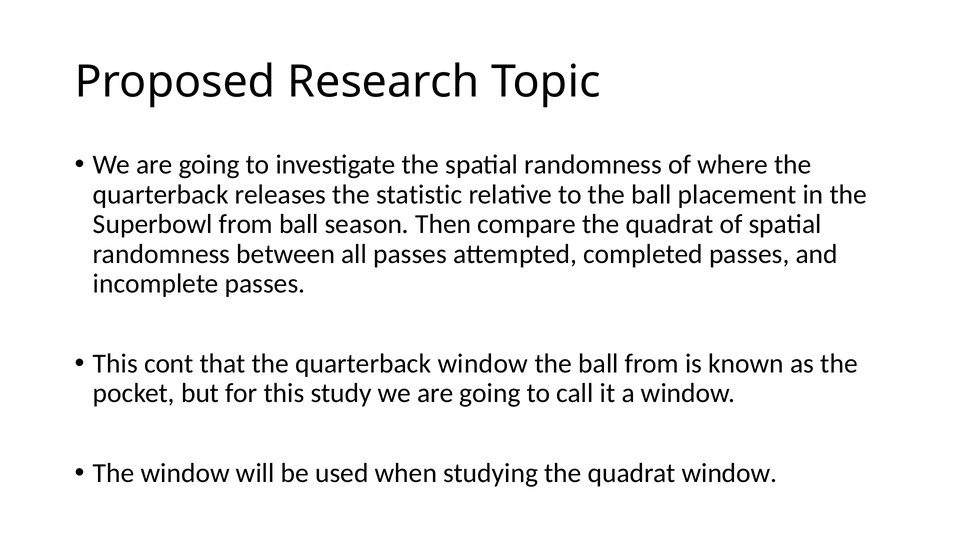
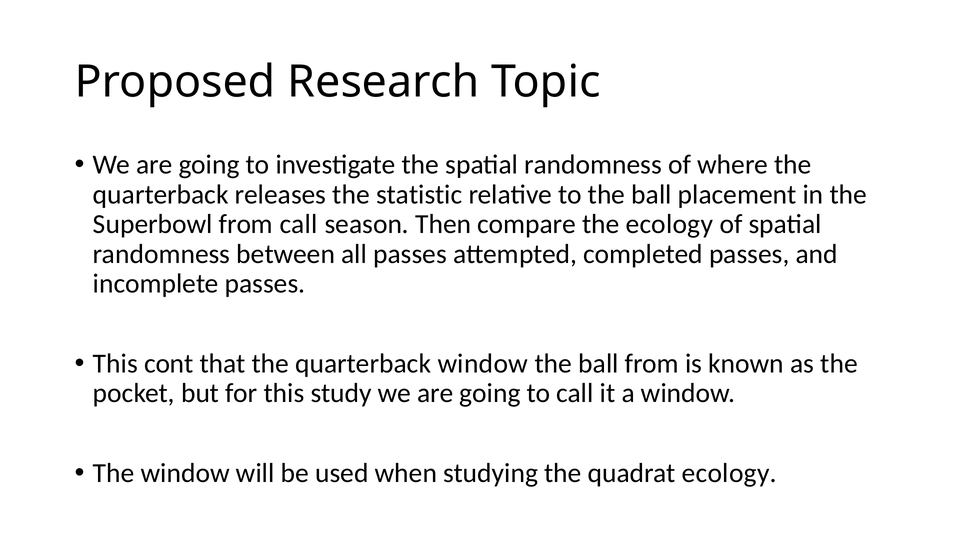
from ball: ball -> call
compare the quadrat: quadrat -> ecology
quadrat window: window -> ecology
